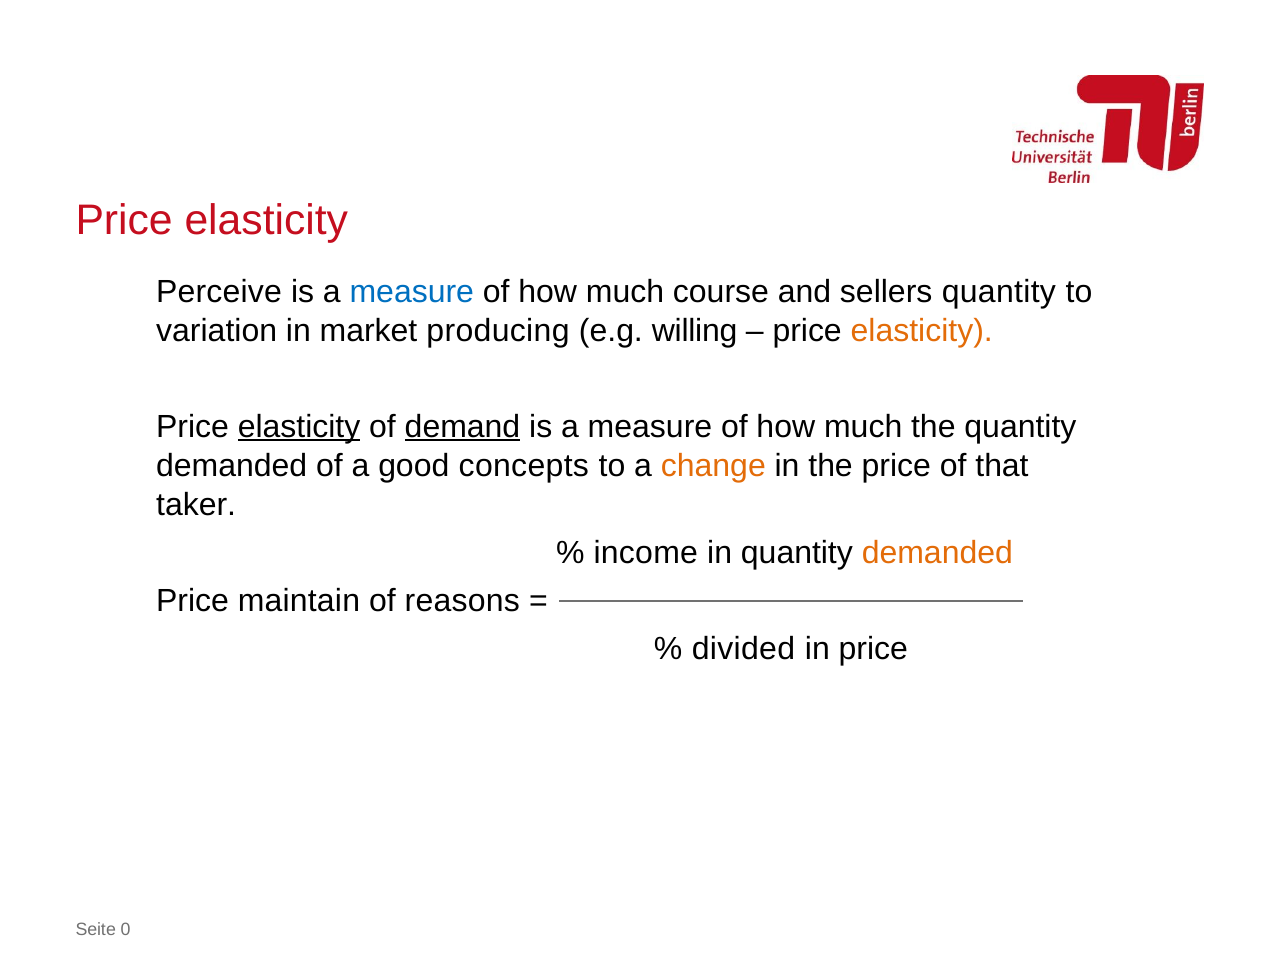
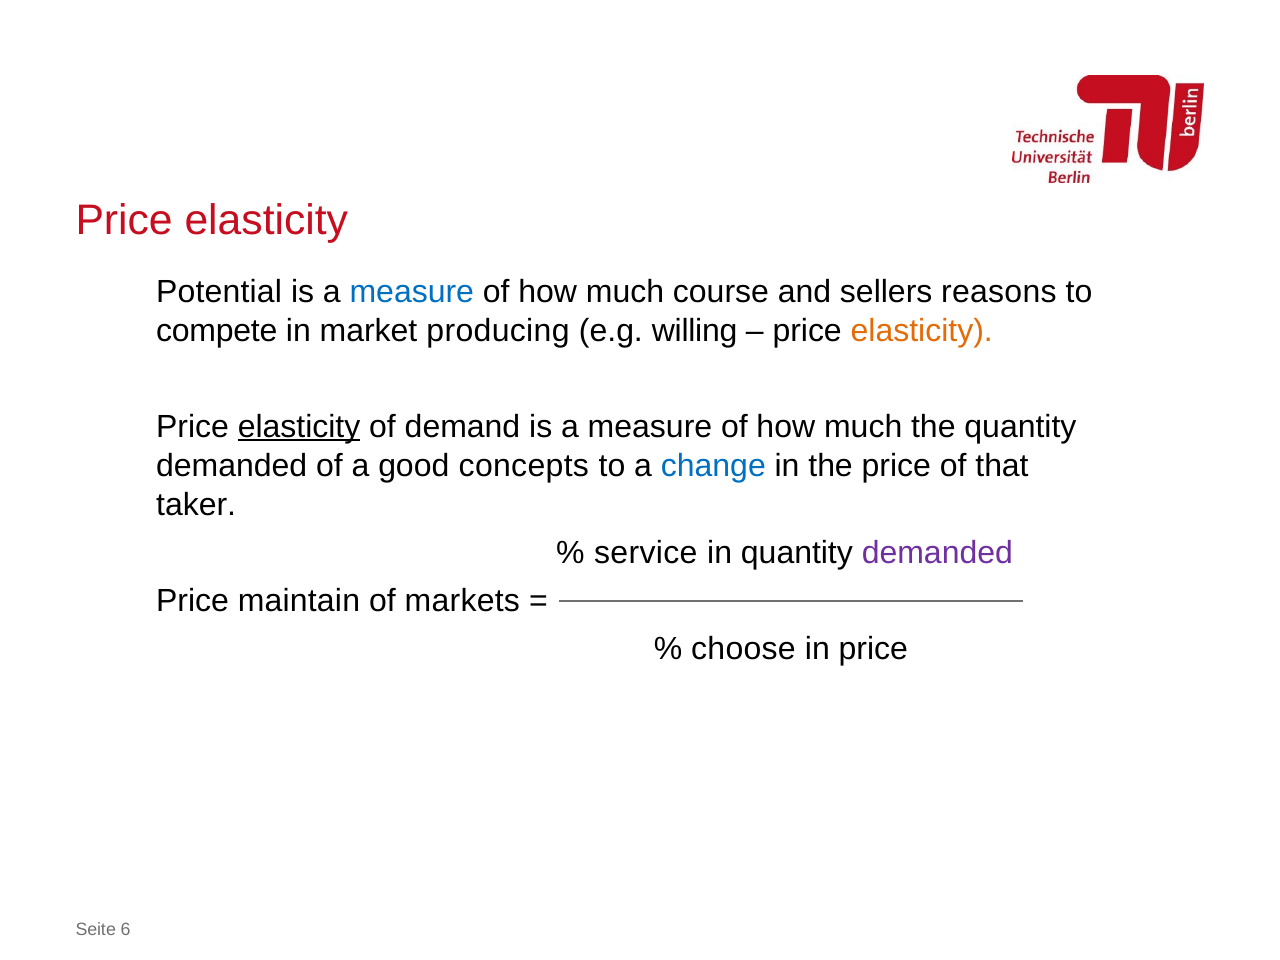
Perceive: Perceive -> Potential
sellers quantity: quantity -> reasons
variation: variation -> compete
demand underline: present -> none
change colour: orange -> blue
income: income -> service
demanded at (937, 553) colour: orange -> purple
reasons: reasons -> markets
divided: divided -> choose
0: 0 -> 6
